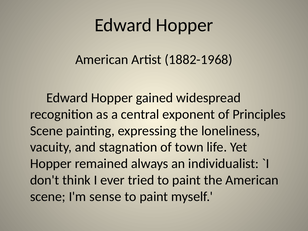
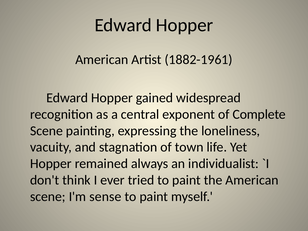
1882-1968: 1882-1968 -> 1882-1961
Principles: Principles -> Complete
